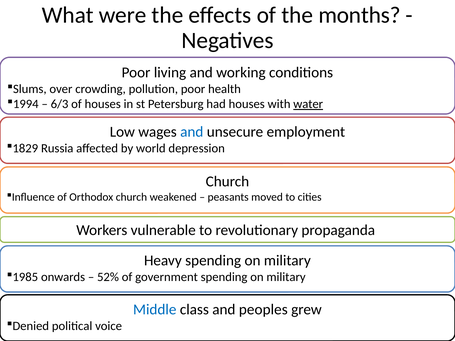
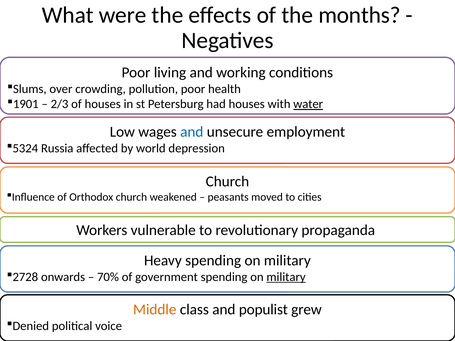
1994: 1994 -> 1901
6/3: 6/3 -> 2/3
1829: 1829 -> 5324
1985: 1985 -> 2728
52%: 52% -> 70%
military at (286, 277) underline: none -> present
Middle colour: blue -> orange
peoples: peoples -> populist
